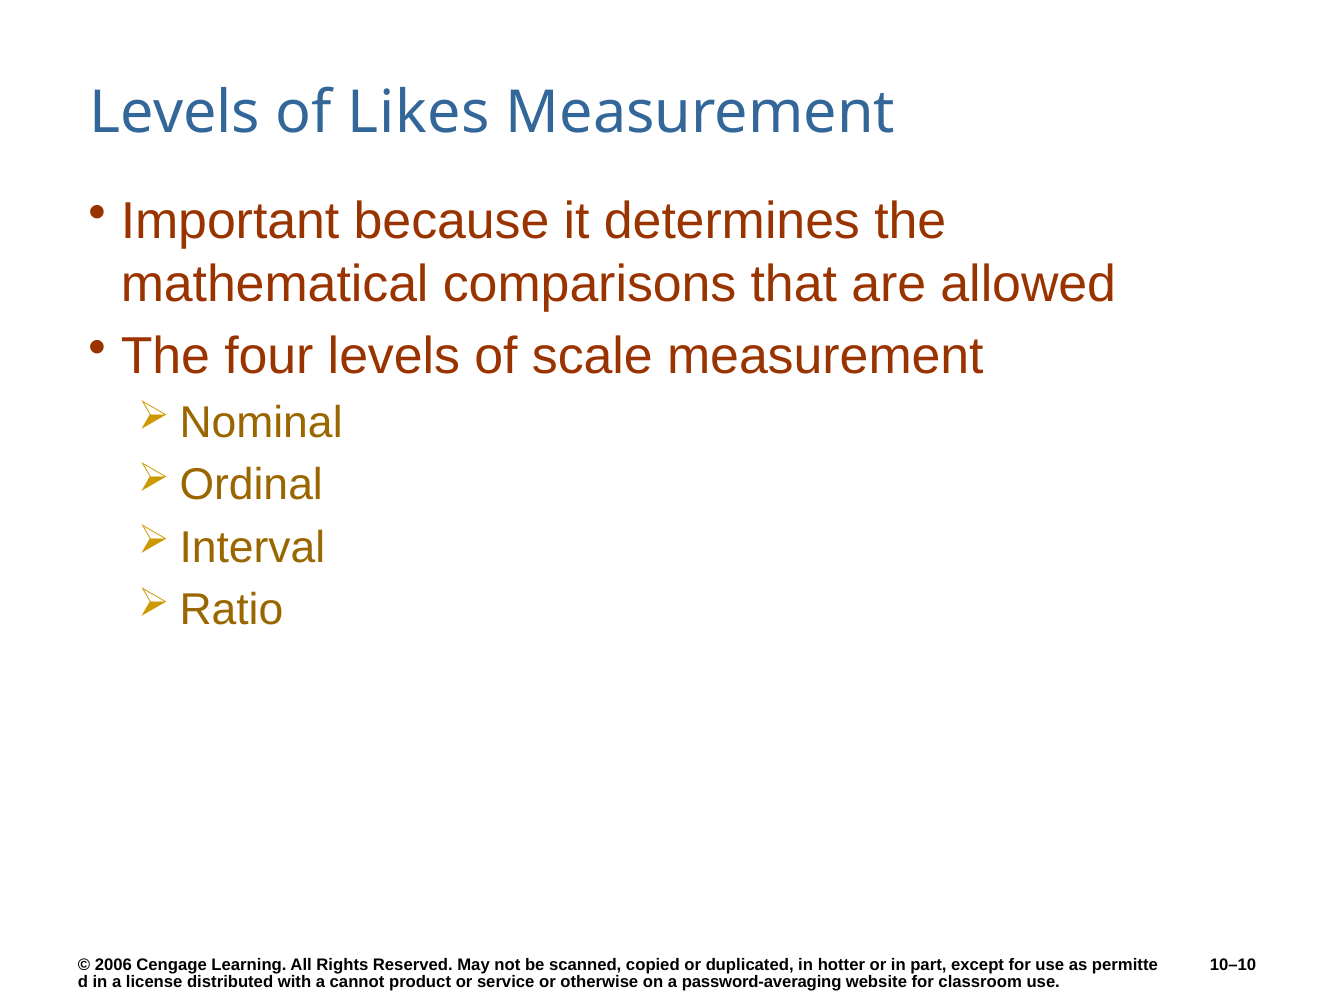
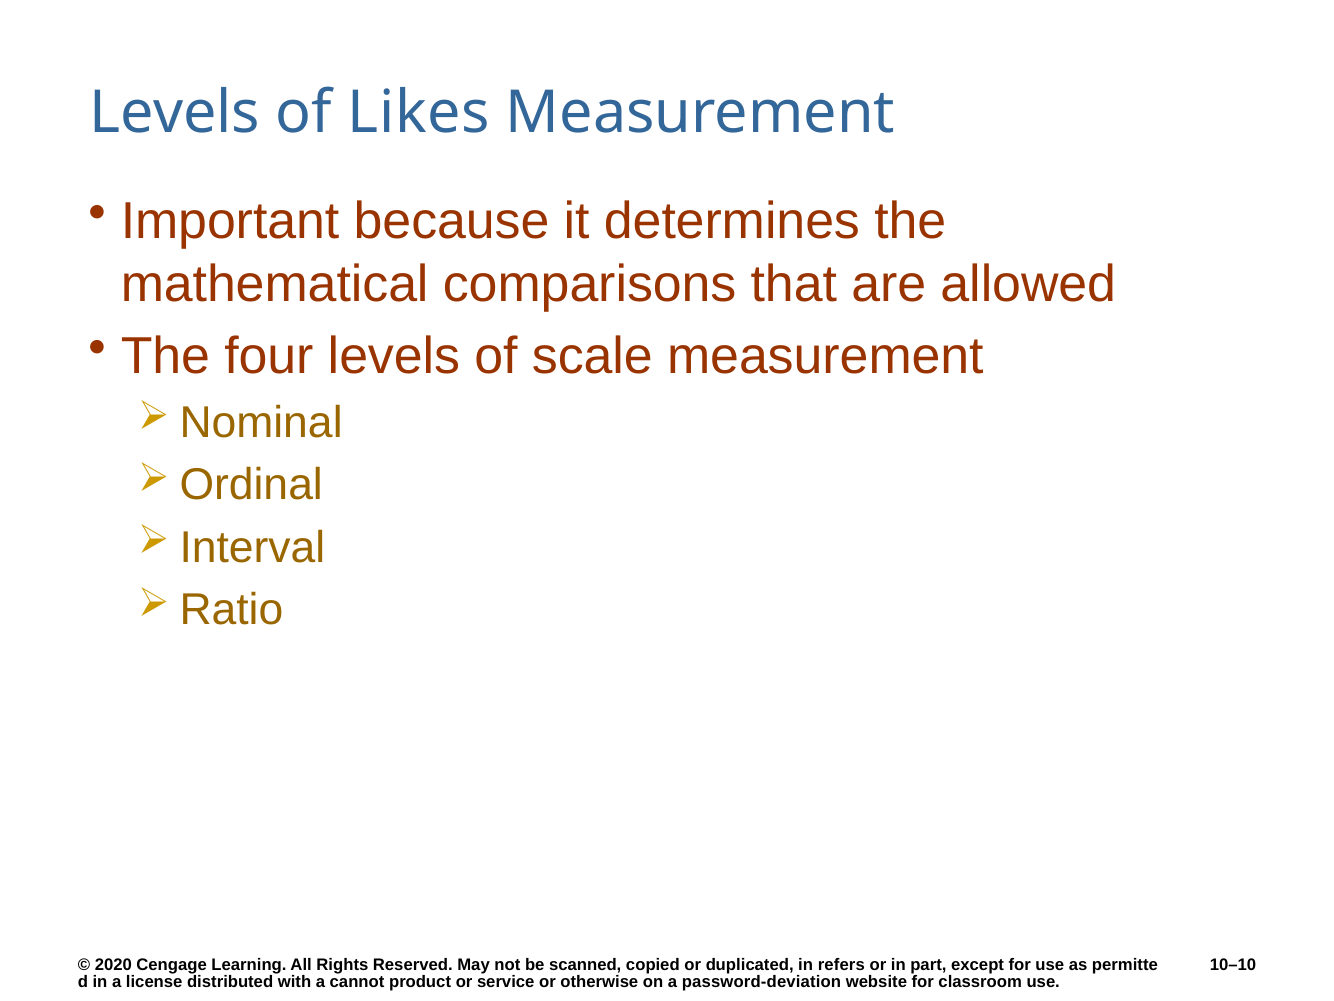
2006: 2006 -> 2020
hotter: hotter -> refers
password-averaging: password-averaging -> password-deviation
